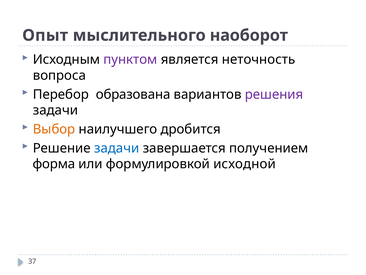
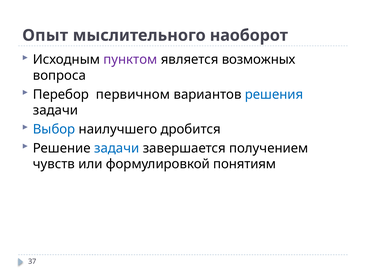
неточность: неточность -> возможных
образована: образована -> первичном
решения colour: purple -> blue
Выбор colour: orange -> blue
форма: форма -> чувств
исходной: исходной -> понятиям
